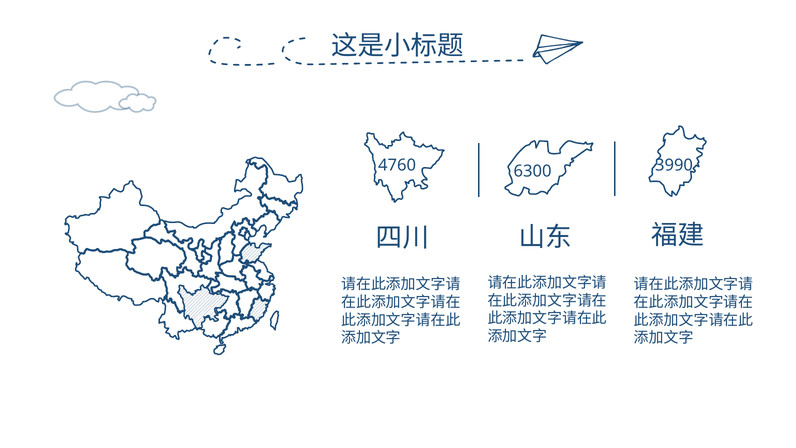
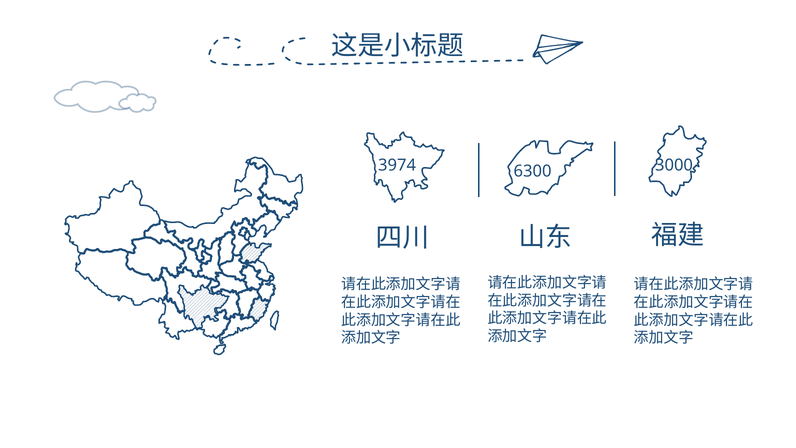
4760: 4760 -> 3974
3990: 3990 -> 3000
